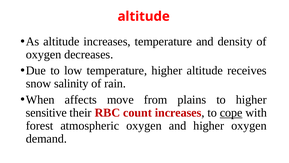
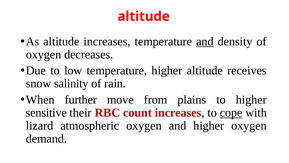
and at (205, 41) underline: none -> present
affects: affects -> further
forest: forest -> lizard
